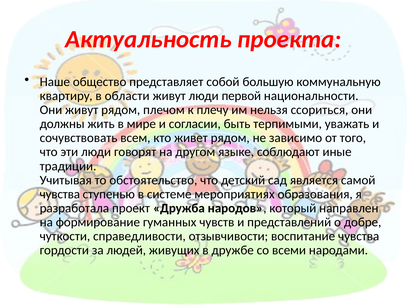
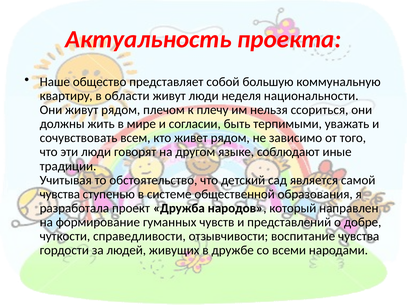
первой: первой -> неделя
мероприятиях: мероприятиях -> общественной
